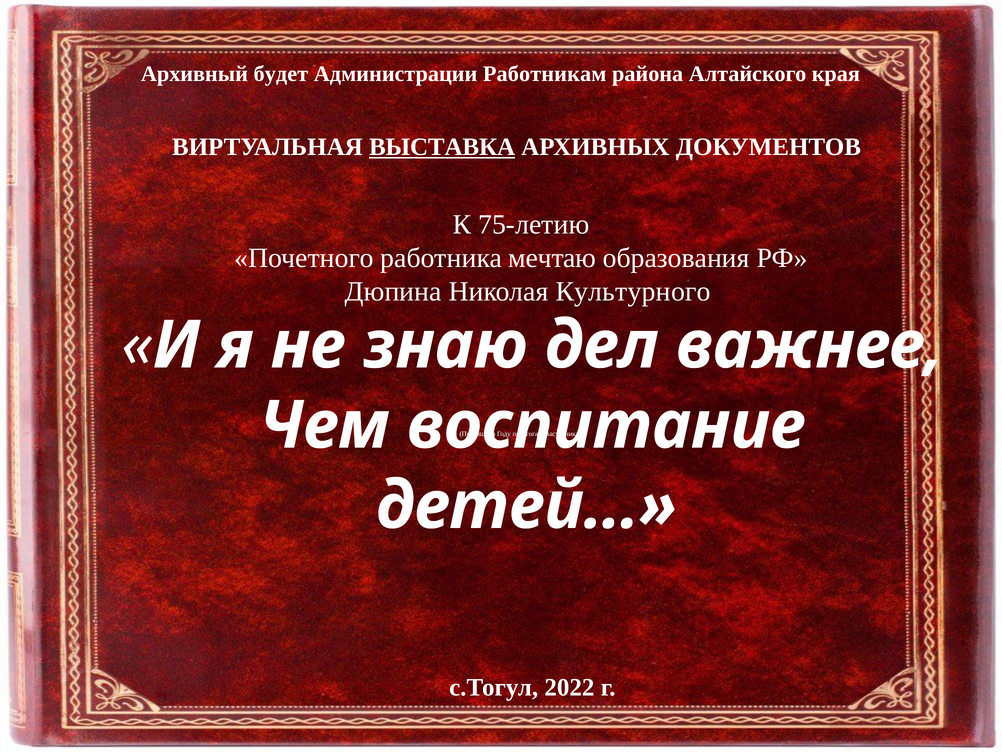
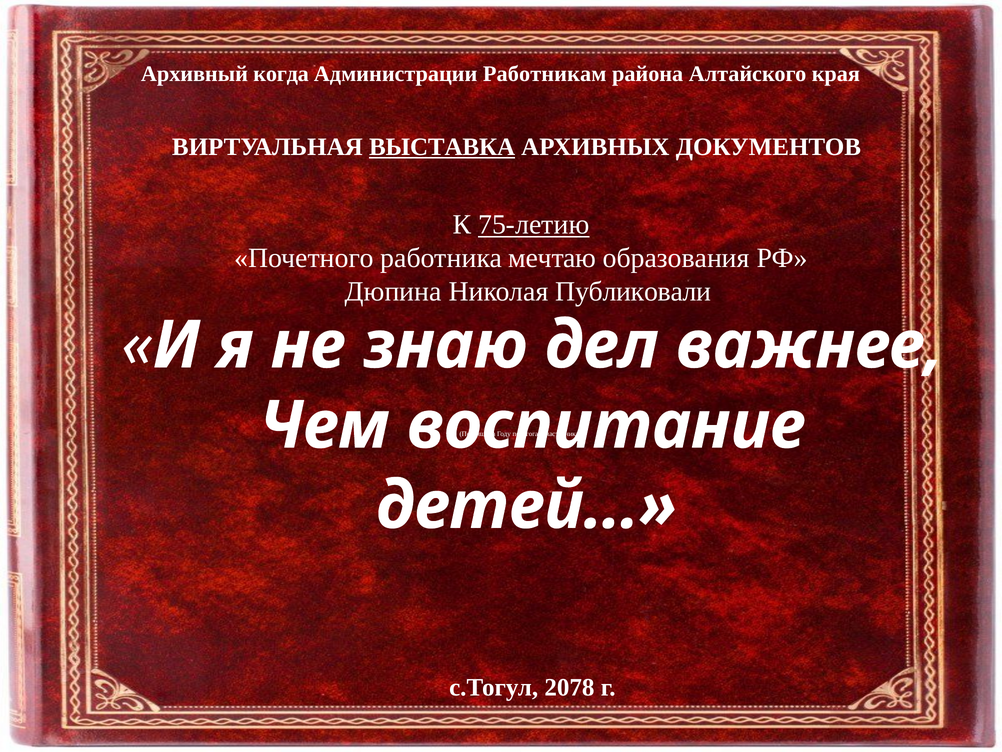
будет: будет -> когда
75-летию underline: none -> present
Культурного: Культурного -> Публиковали
2022: 2022 -> 2078
